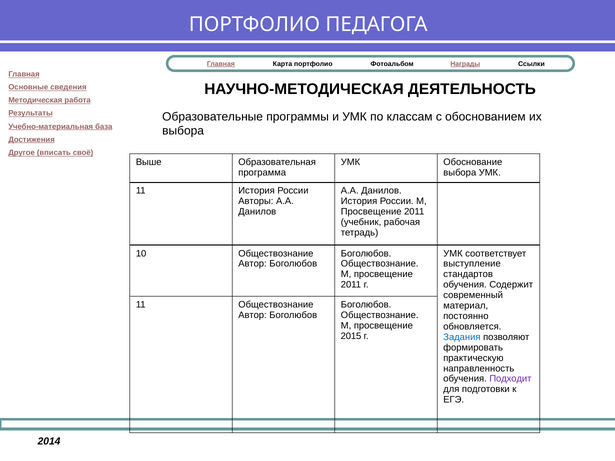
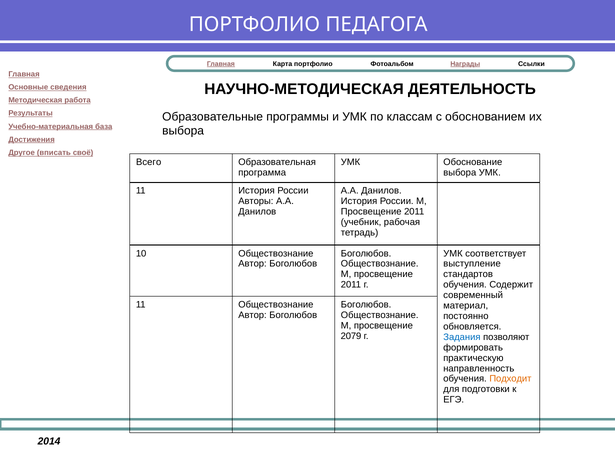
Выше: Выше -> Всего
2015: 2015 -> 2079
Подходит colour: purple -> orange
